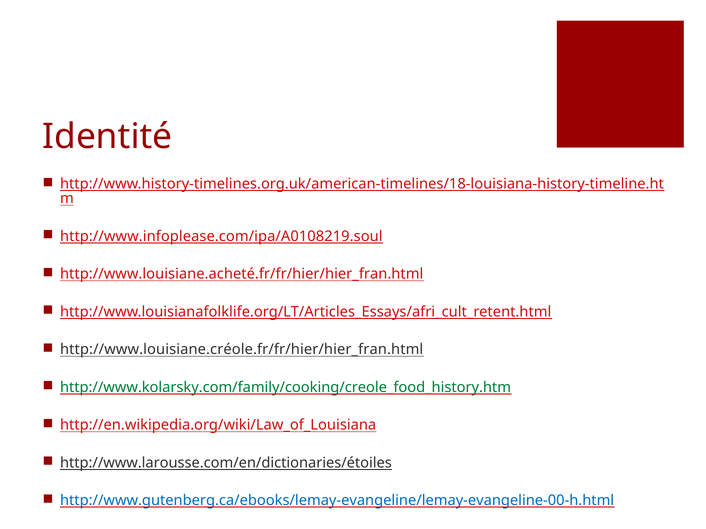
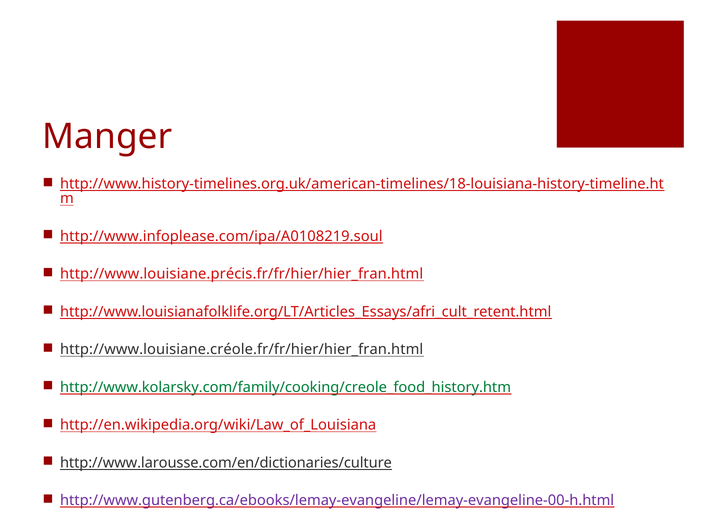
Identité: Identité -> Manger
http://www.louisiane.acheté.fr/fr/hier/hier_fran.html: http://www.louisiane.acheté.fr/fr/hier/hier_fran.html -> http://www.louisiane.précis.fr/fr/hier/hier_fran.html
http://www.larousse.com/en/dictionaries/étoiles: http://www.larousse.com/en/dictionaries/étoiles -> http://www.larousse.com/en/dictionaries/culture
http://www.gutenberg.ca/ebooks/lemay-evangeline/lemay-evangeline-00-h.html colour: blue -> purple
